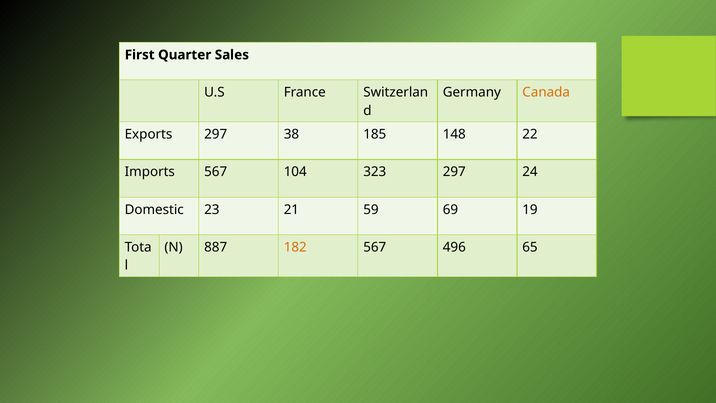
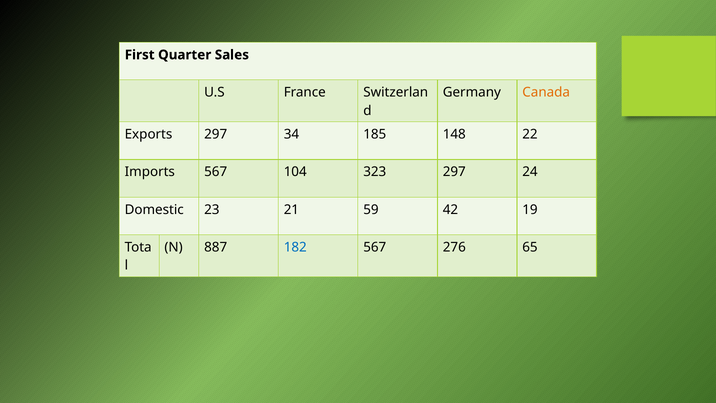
38: 38 -> 34
69: 69 -> 42
182 colour: orange -> blue
496: 496 -> 276
